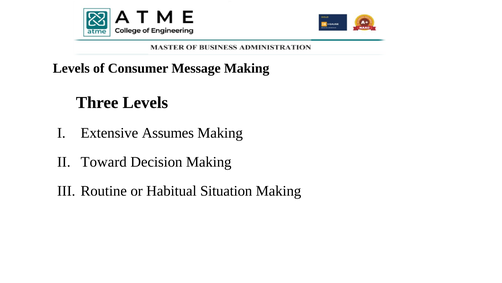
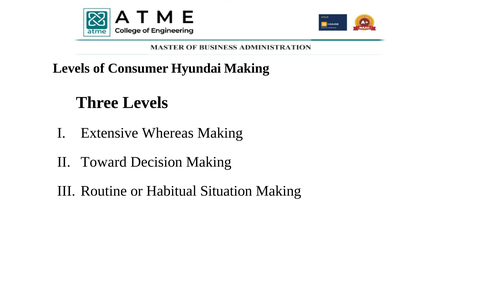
Message: Message -> Hyundai
Assumes: Assumes -> Whereas
